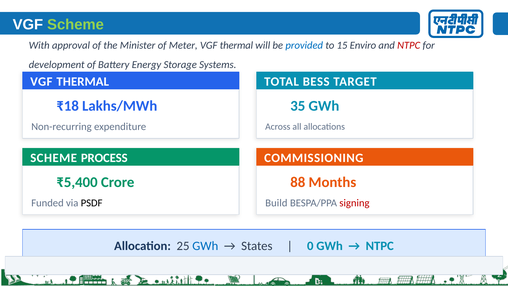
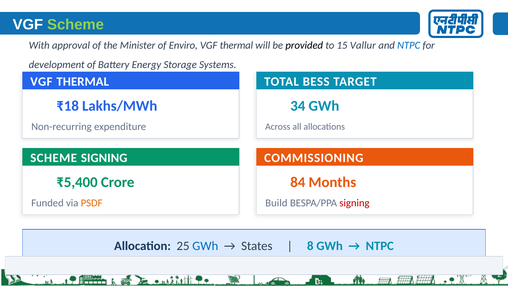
Meter: Meter -> Enviro
provided colour: blue -> black
Enviro: Enviro -> Vallur
NTPC at (409, 45) colour: red -> blue
35: 35 -> 34
SCHEME PROCESS: PROCESS -> SIGNING
88: 88 -> 84
PSDF colour: black -> orange
0: 0 -> 8
